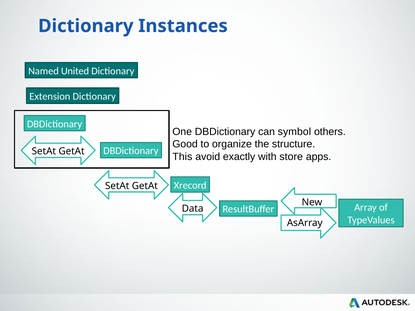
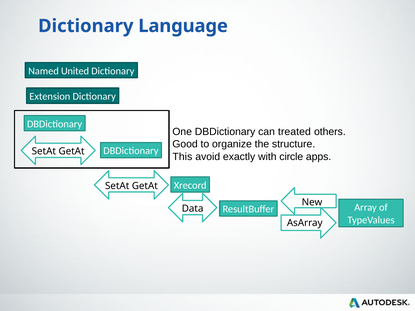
Instances: Instances -> Language
symbol: symbol -> treated
store: store -> circle
